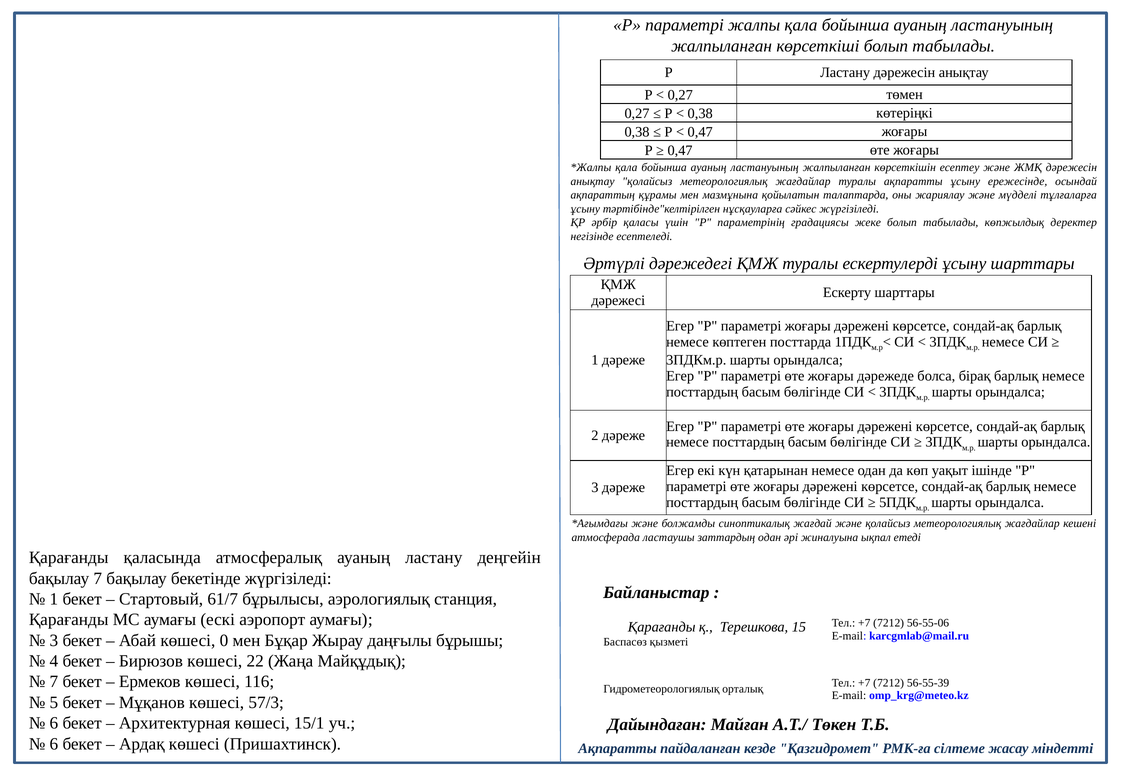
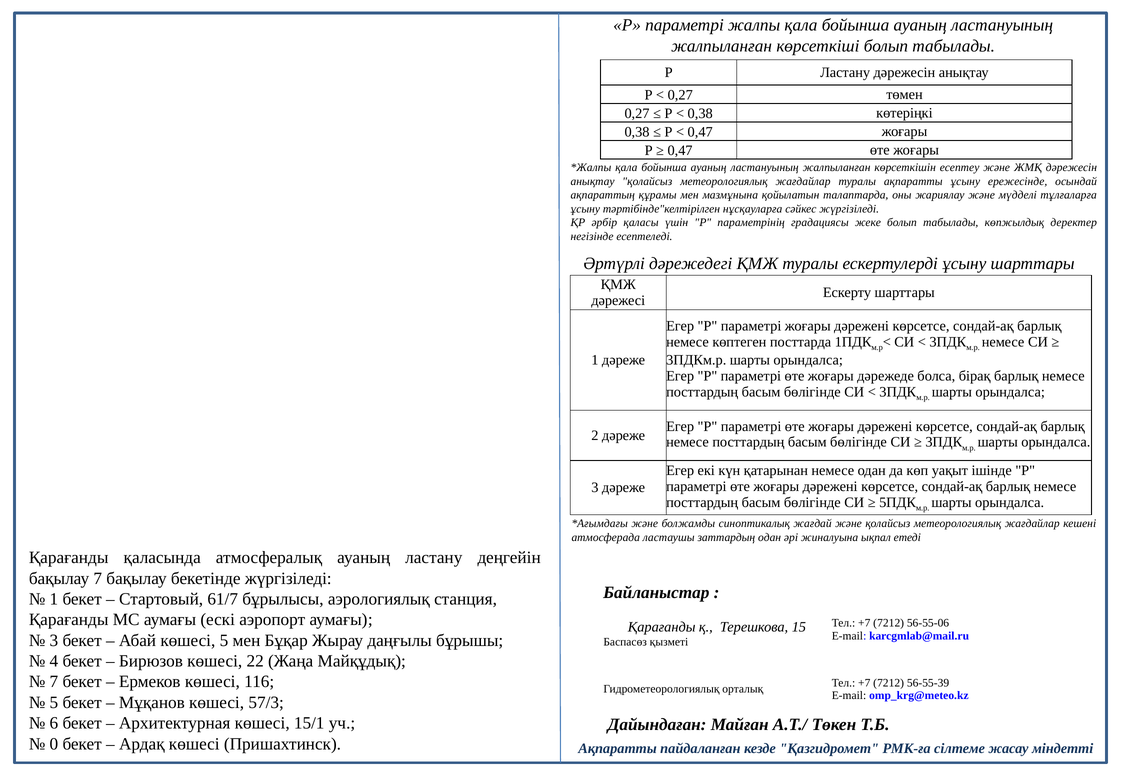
көшесі 0: 0 -> 5
6 at (54, 744): 6 -> 0
